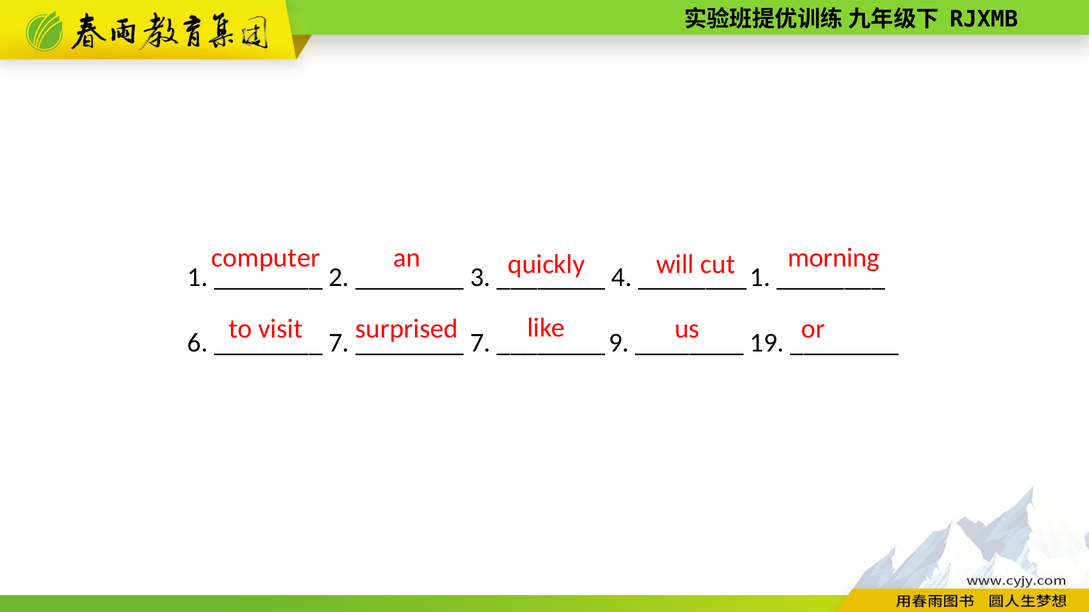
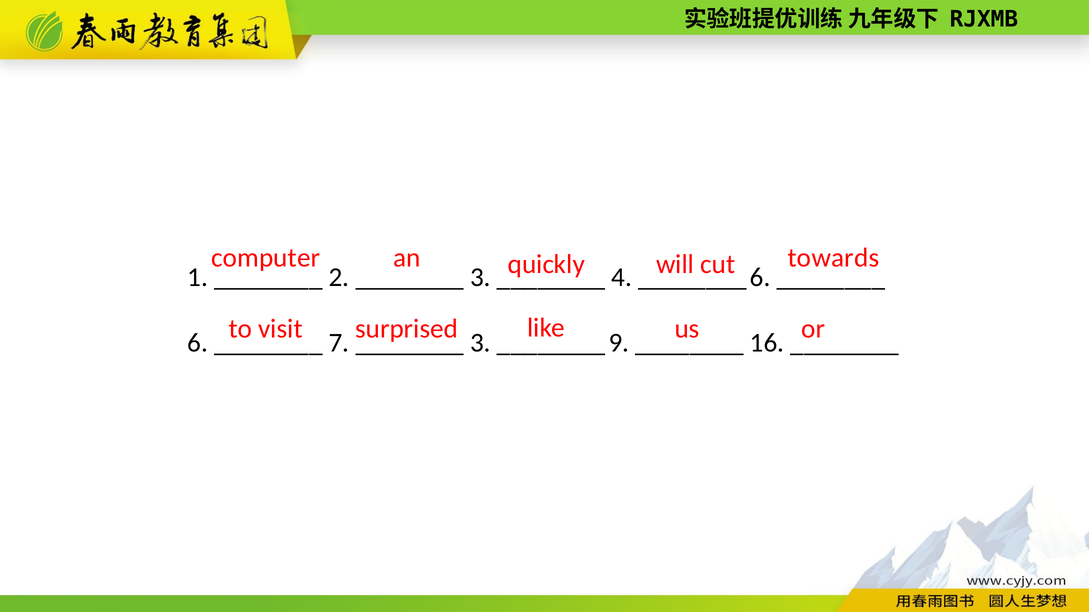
morning: morning -> towards
1 at (760, 278): 1 -> 6
7 at (480, 343): 7 -> 3
19: 19 -> 16
